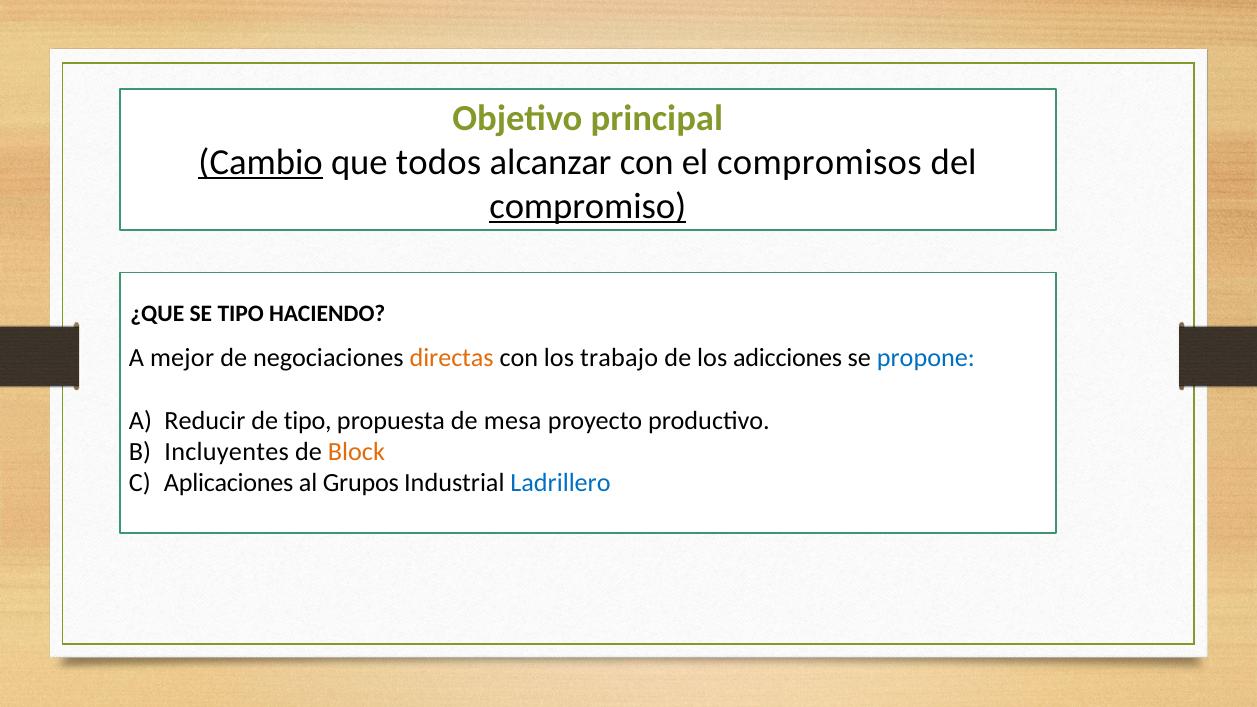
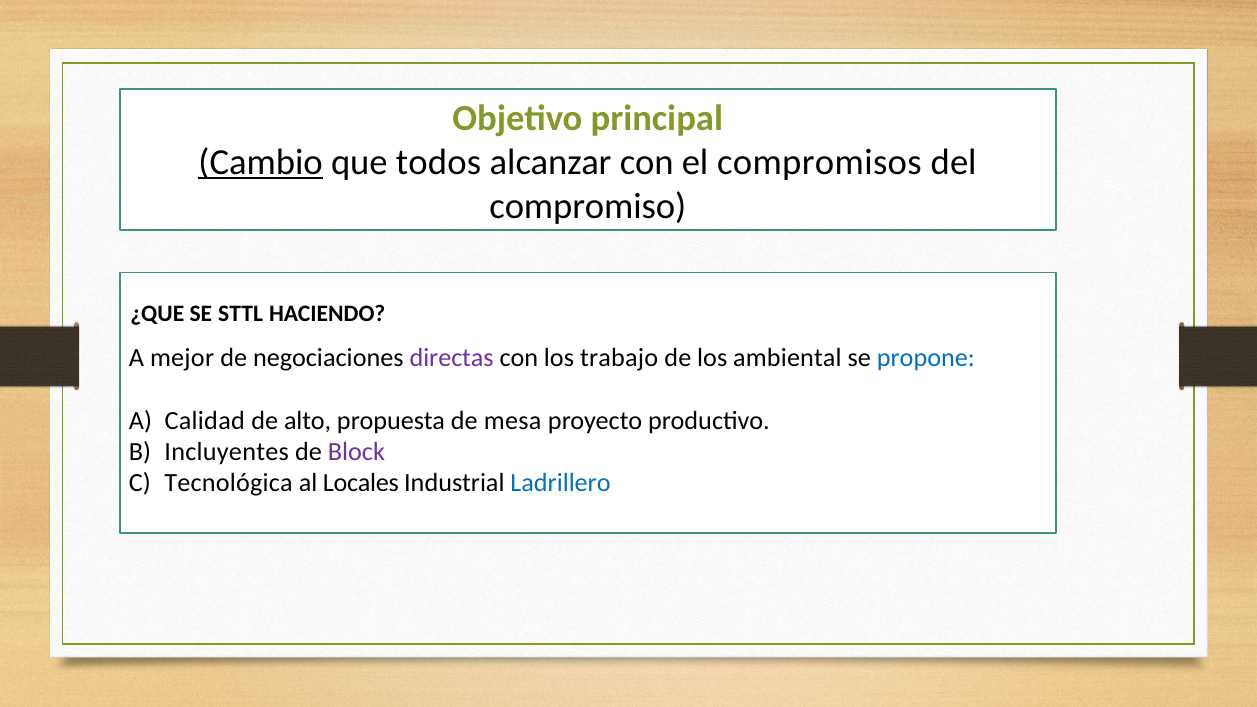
compromiso underline: present -> none
SE TIPO: TIPO -> STTL
directas colour: orange -> purple
adicciones: adicciones -> ambiental
Reducir: Reducir -> Calidad
de tipo: tipo -> alto
Block colour: orange -> purple
Aplicaciones: Aplicaciones -> Tecnológica
Grupos: Grupos -> Locales
